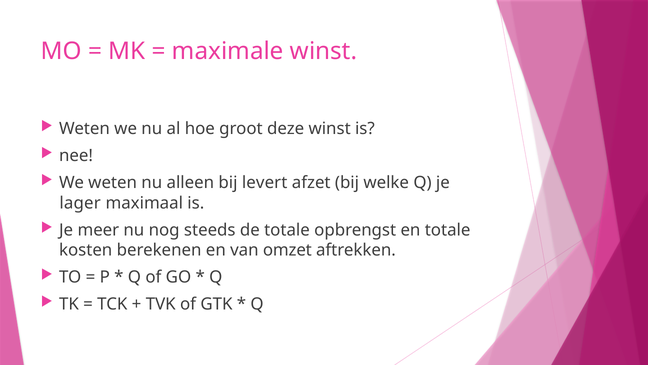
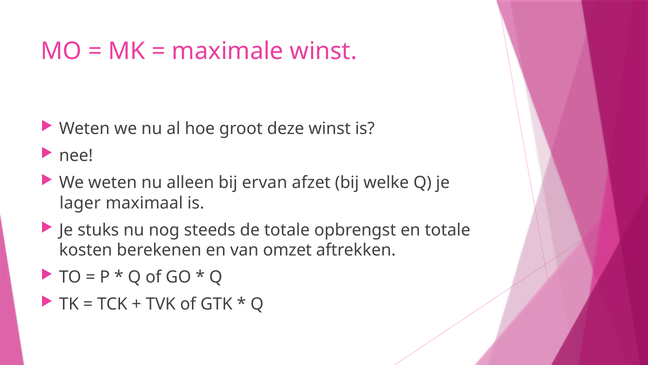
levert: levert -> ervan
meer: meer -> stuks
